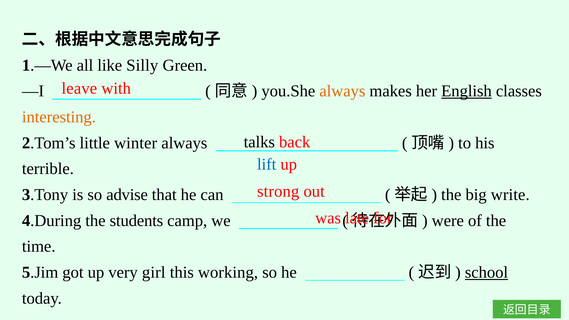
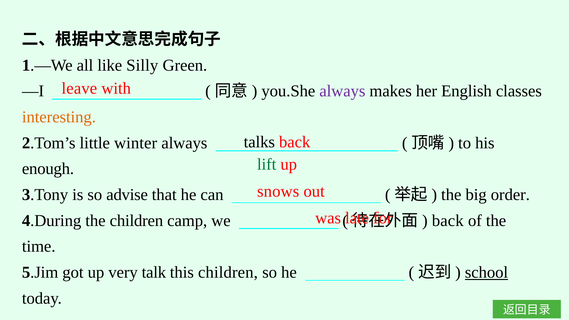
always at (342, 91) colour: orange -> purple
English underline: present -> none
lift colour: blue -> green
terrible: terrible -> enough
strong: strong -> snows
write: write -> order
the students: students -> children
were at (448, 221): were -> back
girl: girl -> talk
this working: working -> children
